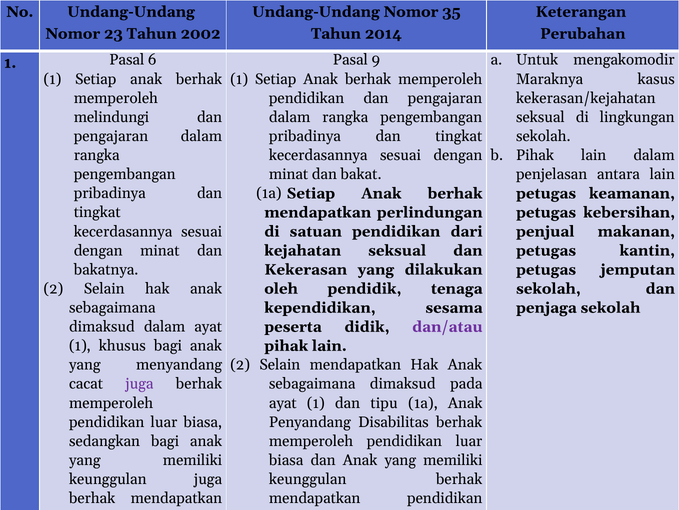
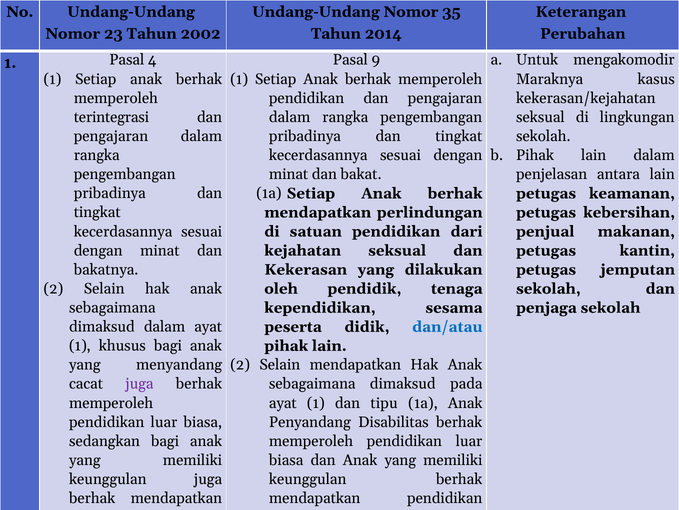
6: 6 -> 4
melindungi: melindungi -> terintegrasi
dan/atau colour: purple -> blue
